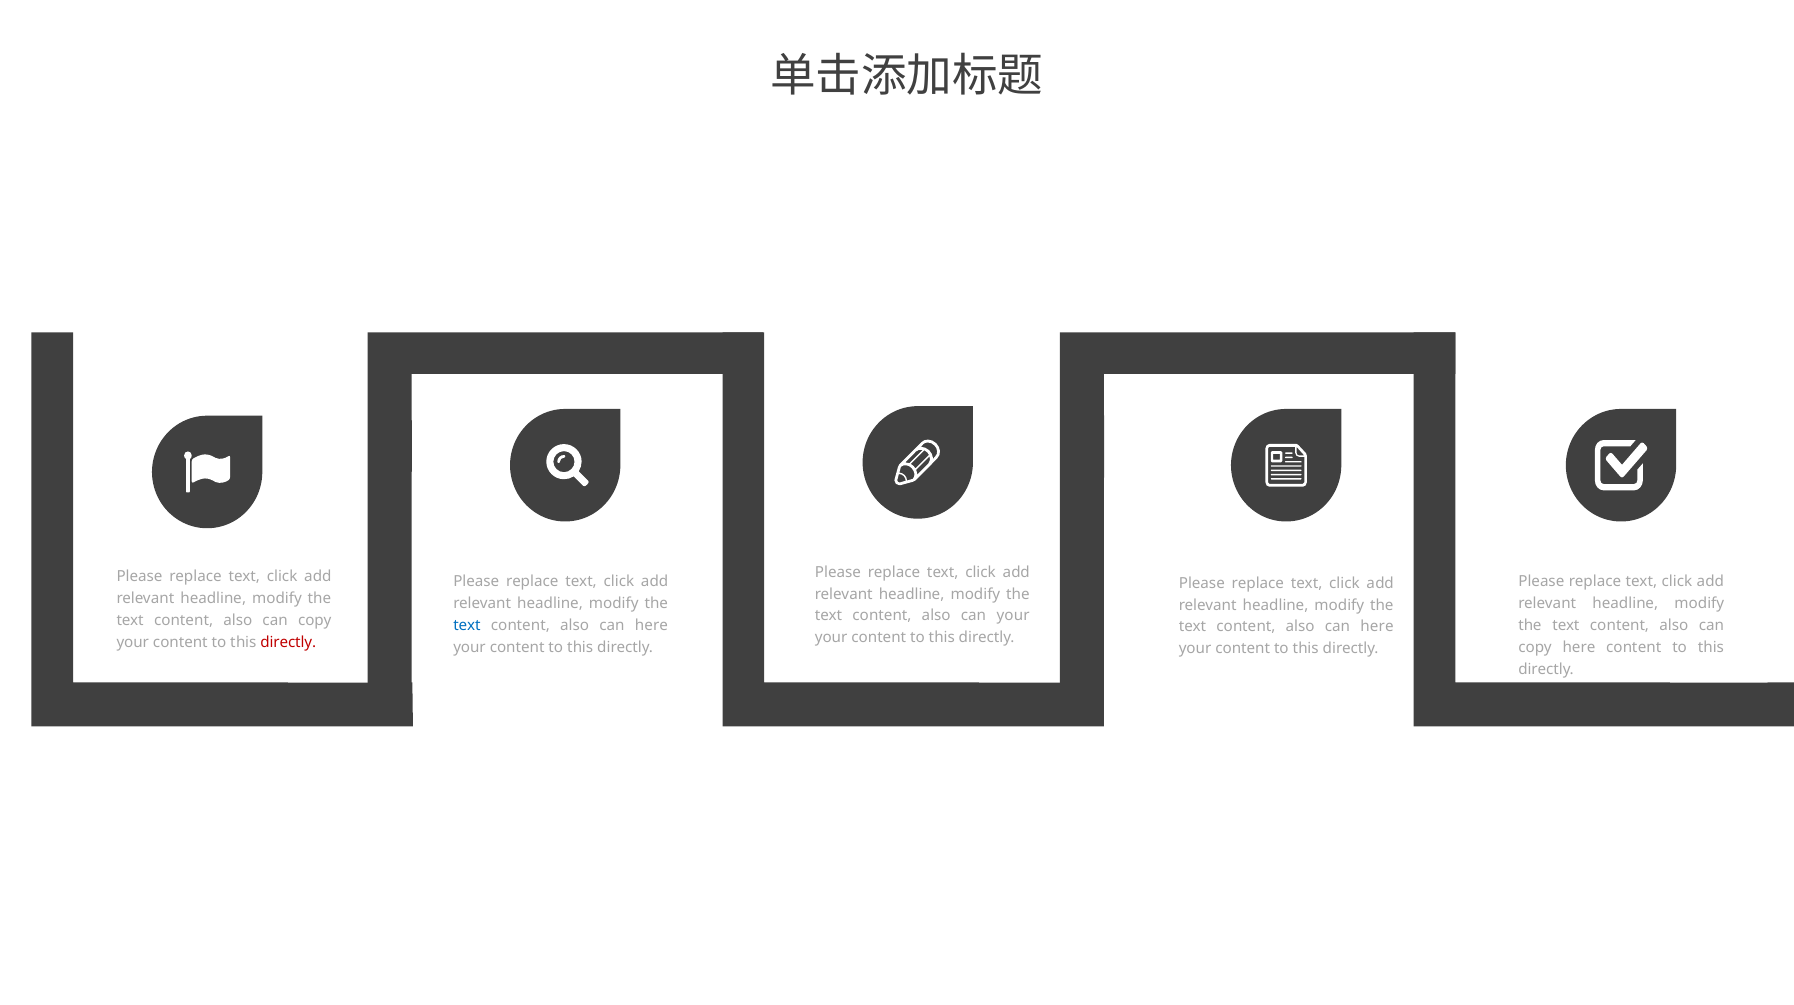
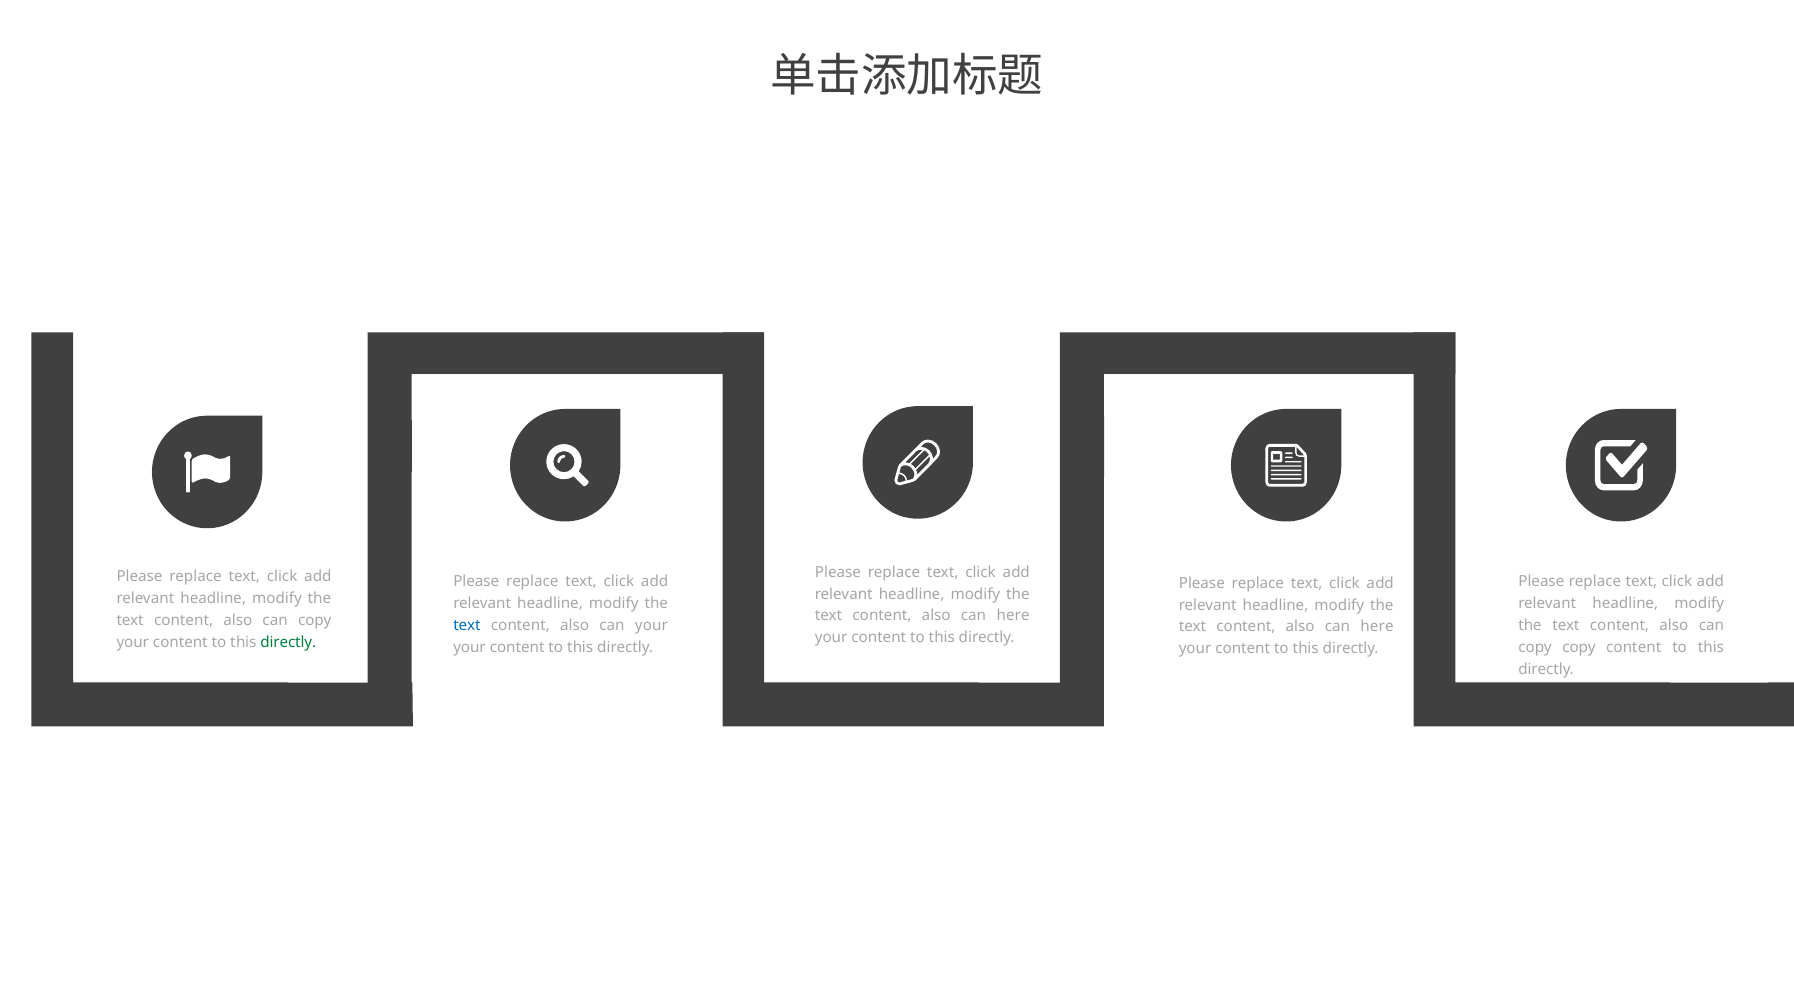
your at (1013, 616): your -> here
here at (651, 625): here -> your
directly at (288, 642) colour: red -> green
copy here: here -> copy
